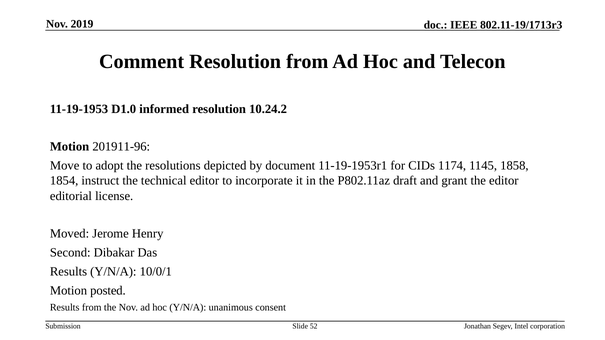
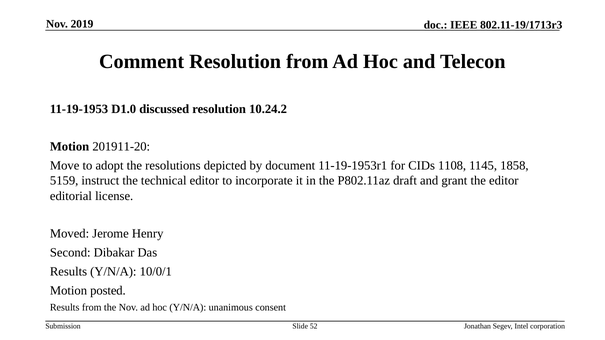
informed: informed -> discussed
201911-96: 201911-96 -> 201911-20
1174: 1174 -> 1108
1854: 1854 -> 5159
